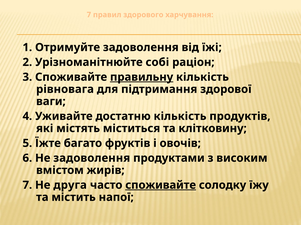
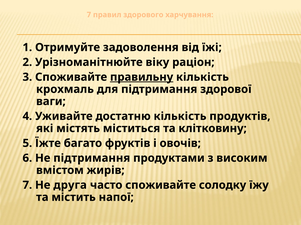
собі: собі -> віку
рівновага: рівновага -> крохмаль
Не задоволення: задоволення -> підтримання
споживайте at (161, 186) underline: present -> none
